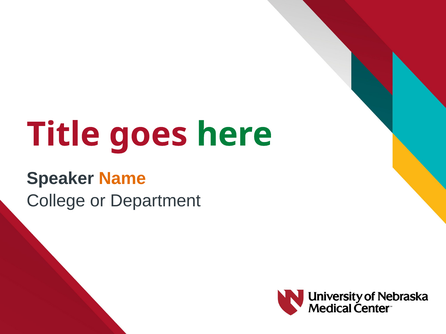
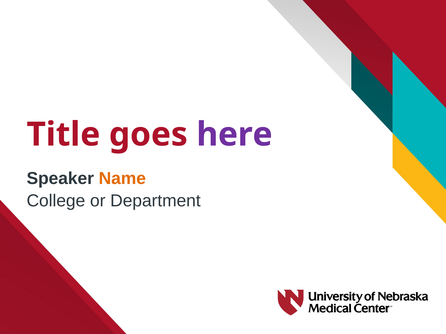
here colour: green -> purple
